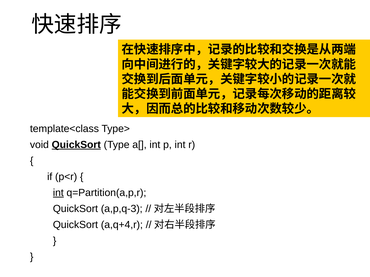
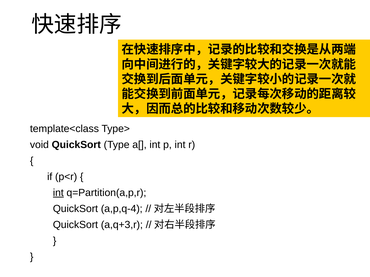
QuickSort at (76, 145) underline: present -> none
a,p,q-3: a,p,q-3 -> a,p,q-4
a,q+4,r: a,q+4,r -> a,q+3,r
